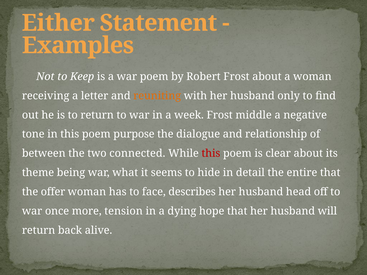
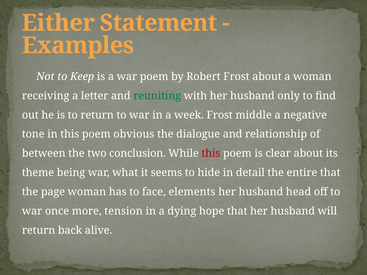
reuniting colour: orange -> green
purpose: purpose -> obvious
connected: connected -> conclusion
offer: offer -> page
describes: describes -> elements
